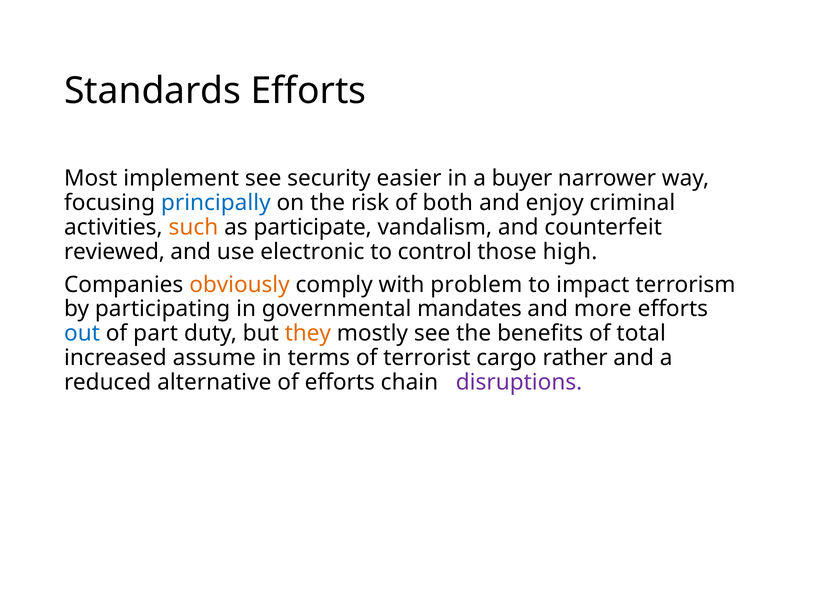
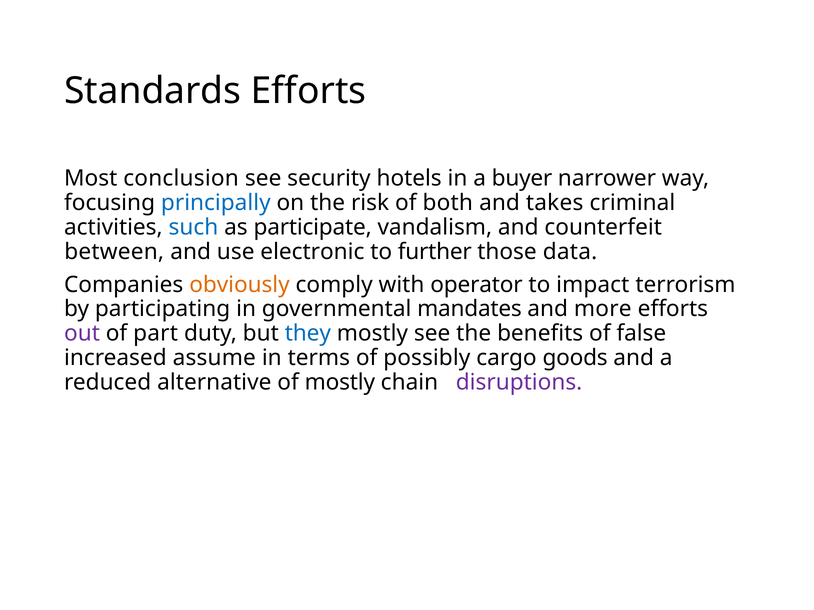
implement: implement -> conclusion
easier: easier -> hotels
enjoy: enjoy -> takes
such colour: orange -> blue
reviewed: reviewed -> between
control: control -> further
high: high -> data
problem: problem -> operator
out colour: blue -> purple
they colour: orange -> blue
total: total -> false
terrorist: terrorist -> possibly
rather: rather -> goods
of efforts: efforts -> mostly
